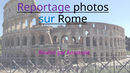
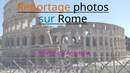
Reportage colour: purple -> orange
